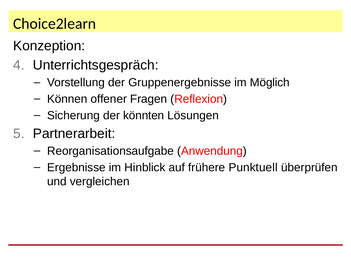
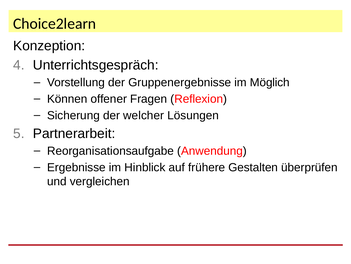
könnten: könnten -> welcher
Punktuell: Punktuell -> Gestalten
